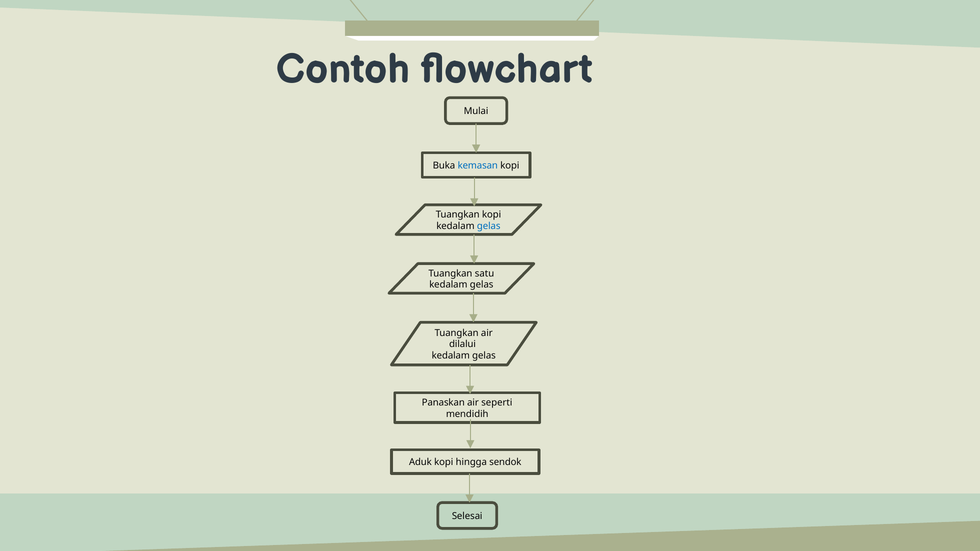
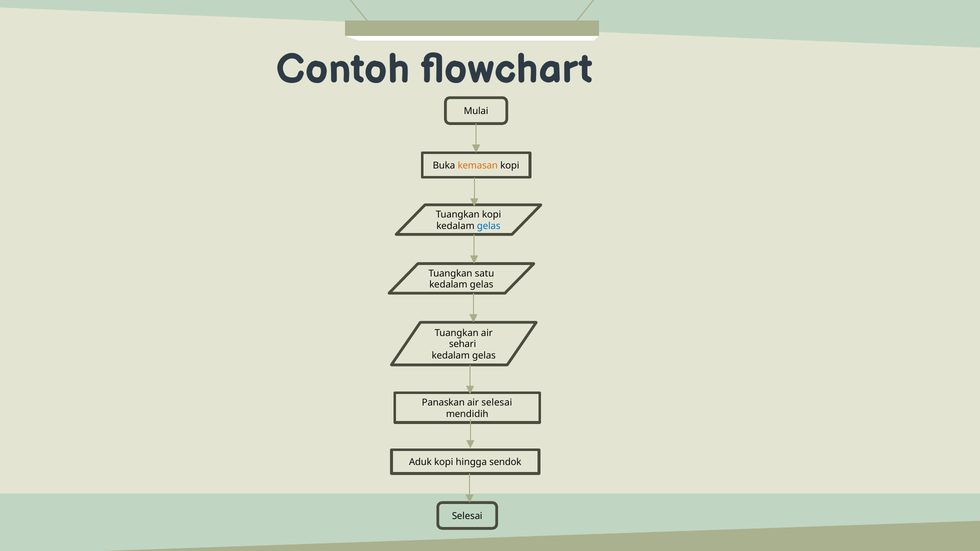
kemasan colour: blue -> orange
dilalui: dilalui -> sehari
air seperti: seperti -> selesai
